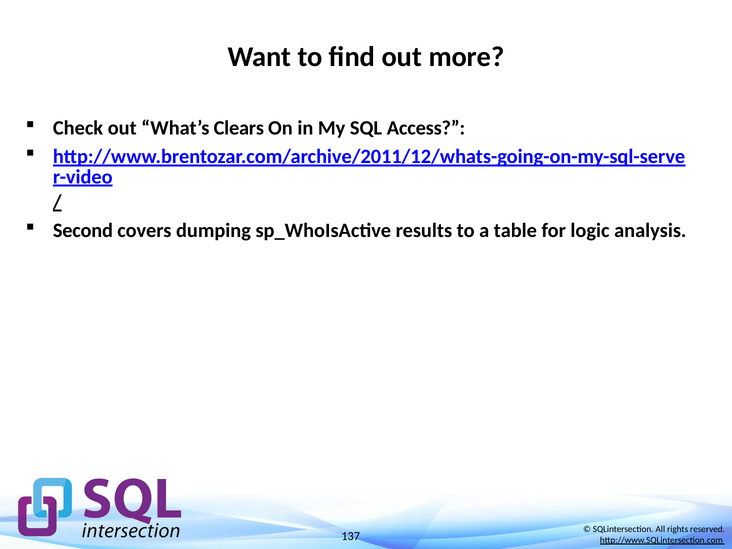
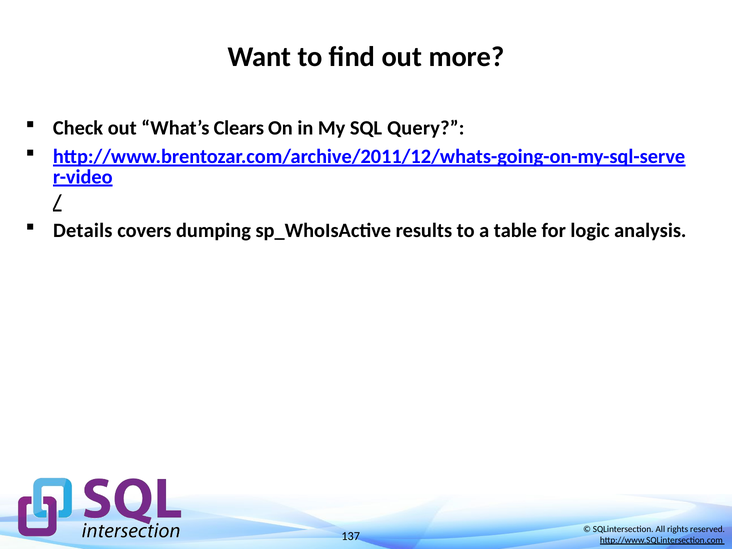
Access: Access -> Query
Second: Second -> Details
